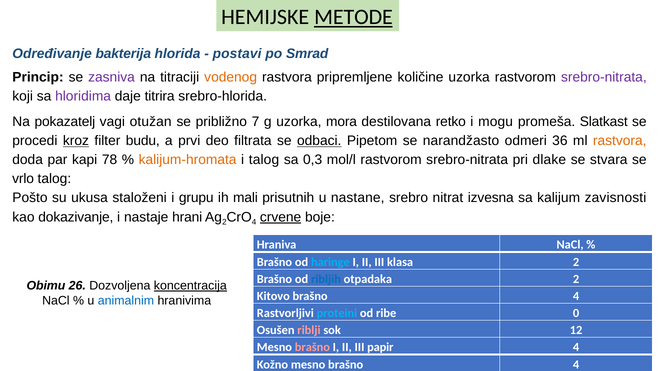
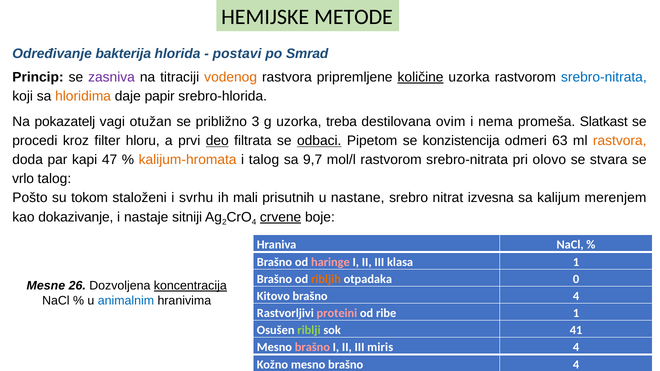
METODE underline: present -> none
količine underline: none -> present
srebro-nitrata at (604, 77) colour: purple -> blue
hloridima colour: purple -> orange
titrira: titrira -> papir
7: 7 -> 3
mora: mora -> treba
retko: retko -> ovim
mogu: mogu -> nema
kroz underline: present -> none
budu: budu -> hloru
deo underline: none -> present
narandžasto: narandžasto -> konzistencija
36: 36 -> 63
78: 78 -> 47
0,3: 0,3 -> 9,7
dlake: dlake -> olovo
ukusa: ukusa -> tokom
grupu: grupu -> svrhu
zavisnosti: zavisnosti -> merenjem
hrani: hrani -> sitniji
haringe colour: light blue -> pink
klasa 2: 2 -> 1
ribljih colour: blue -> orange
otpadaka 2: 2 -> 0
Obimu: Obimu -> Mesne
proteini colour: light blue -> pink
ribe 0: 0 -> 1
riblji colour: pink -> light green
12: 12 -> 41
papir: papir -> miris
